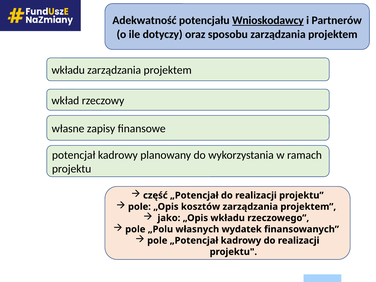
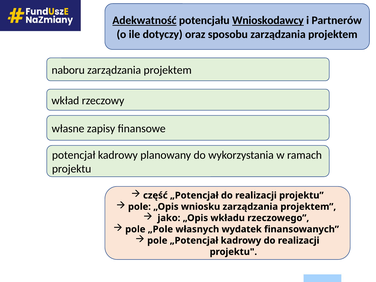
Adekwatność underline: none -> present
wkładu at (68, 70): wkładu -> naboru
kosztów: kosztów -> wniosku
„Polu: „Polu -> „Pole
